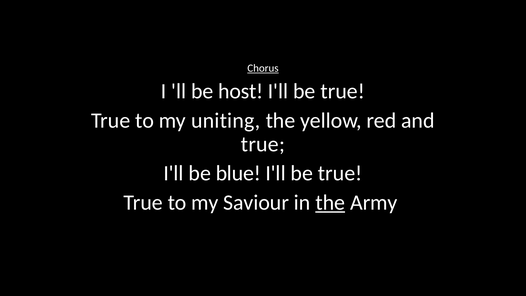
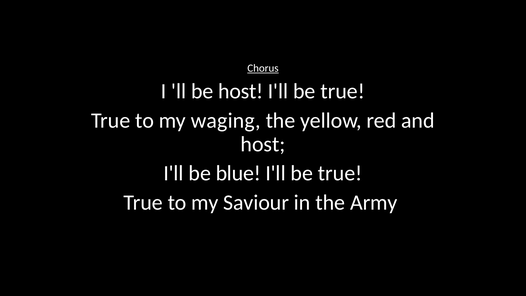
uniting: uniting -> waging
true at (263, 144): true -> host
the at (330, 202) underline: present -> none
